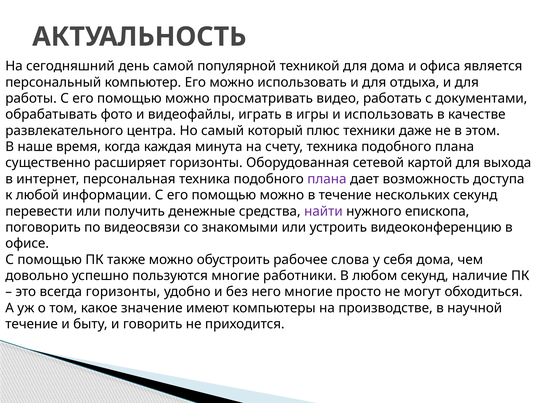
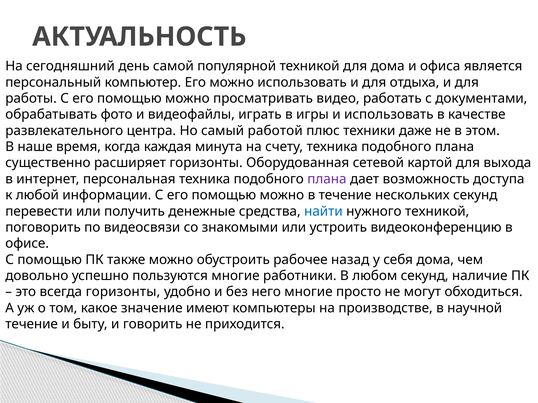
который: который -> работой
найти colour: purple -> blue
нужного епископа: епископа -> техникой
слова: слова -> назад
